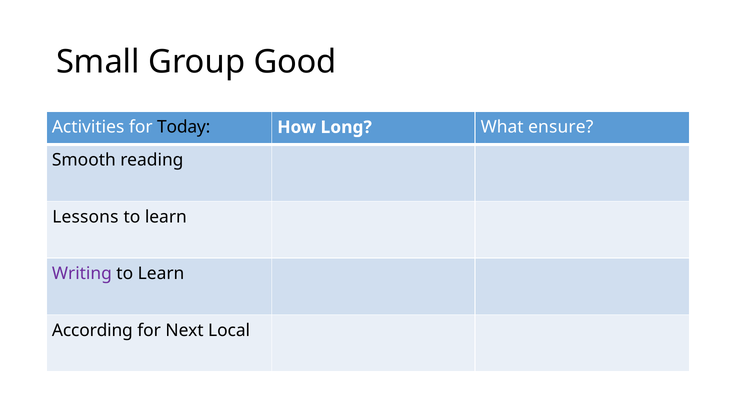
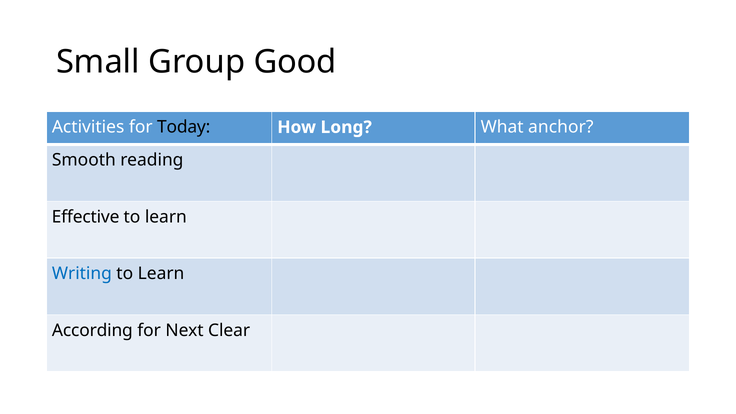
ensure: ensure -> anchor
Lessons: Lessons -> Effective
Writing colour: purple -> blue
Local: Local -> Clear
